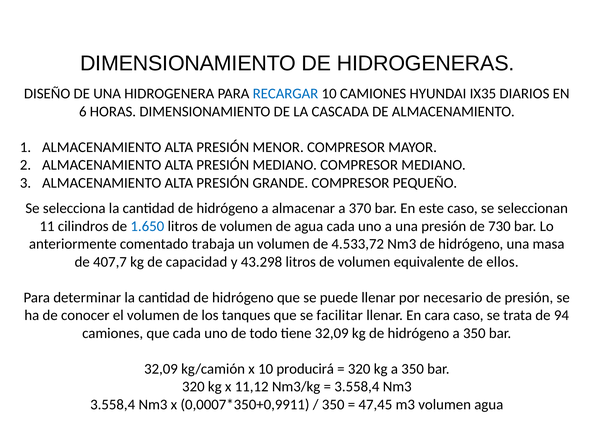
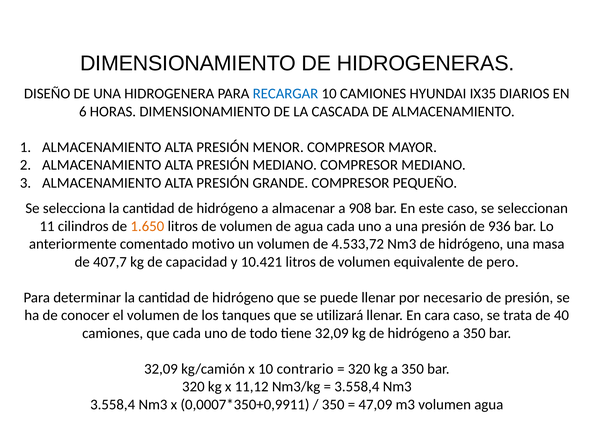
370: 370 -> 908
1.650 colour: blue -> orange
730: 730 -> 936
trabaja: trabaja -> motivo
43.298: 43.298 -> 10.421
ellos: ellos -> pero
facilitar: facilitar -> utilizará
94: 94 -> 40
producirá: producirá -> contrario
47,45: 47,45 -> 47,09
